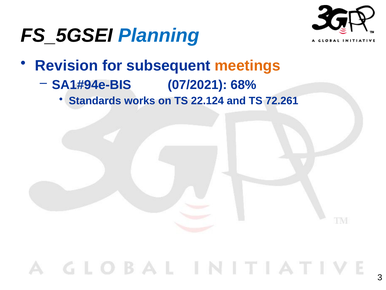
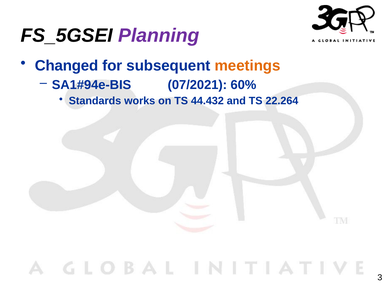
Planning colour: blue -> purple
Revision: Revision -> Changed
68%: 68% -> 60%
22.124: 22.124 -> 44.432
72.261: 72.261 -> 22.264
